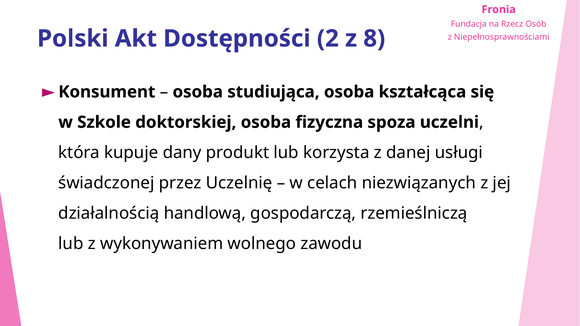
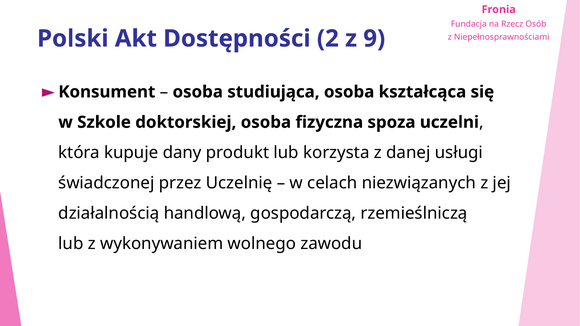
8: 8 -> 9
